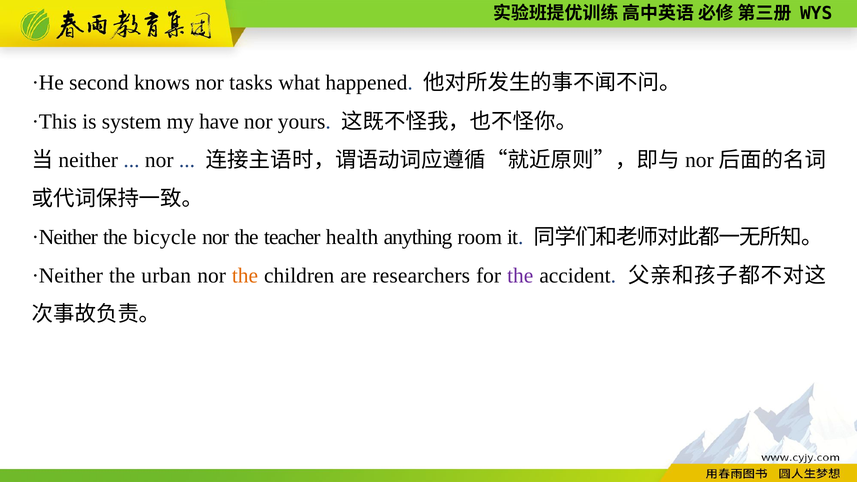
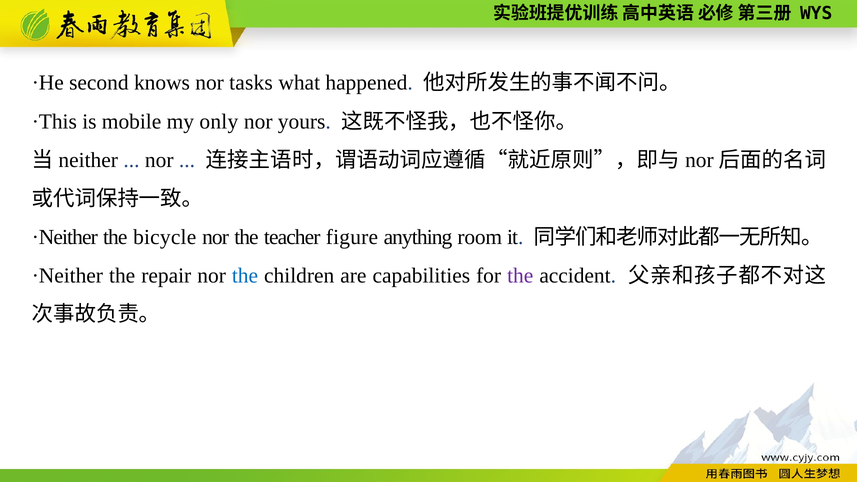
system: system -> mobile
have: have -> only
health: health -> figure
urban: urban -> repair
the at (245, 276) colour: orange -> blue
researchers: researchers -> capabilities
